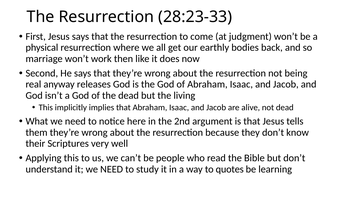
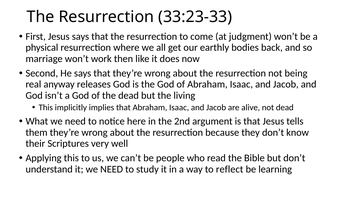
28:23-33: 28:23-33 -> 33:23-33
quotes: quotes -> reflect
